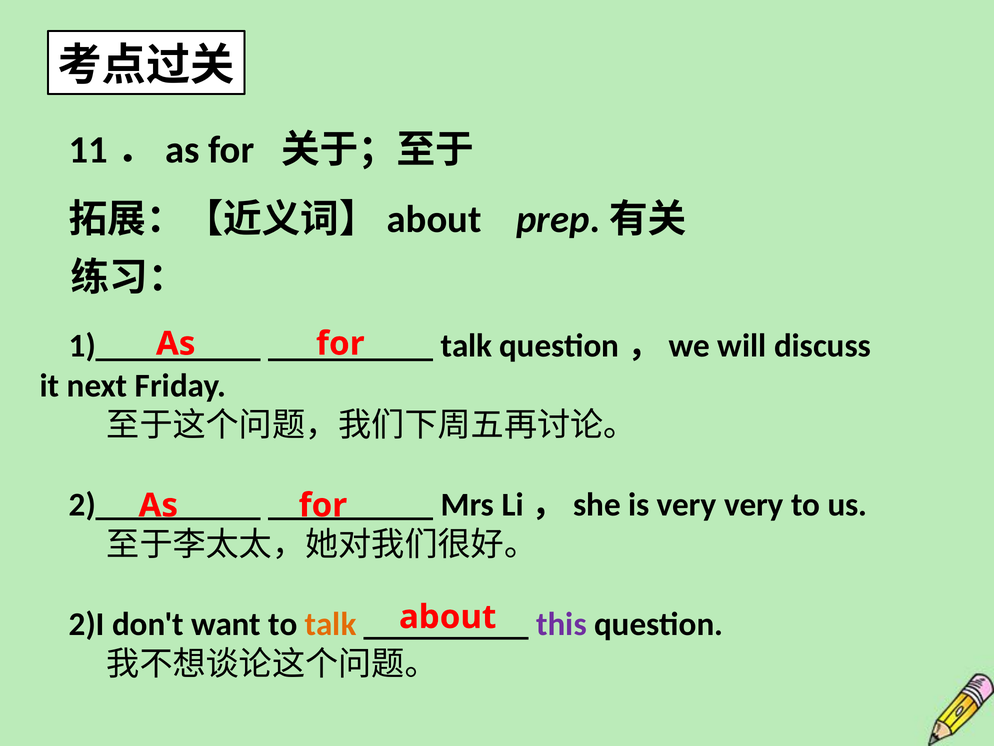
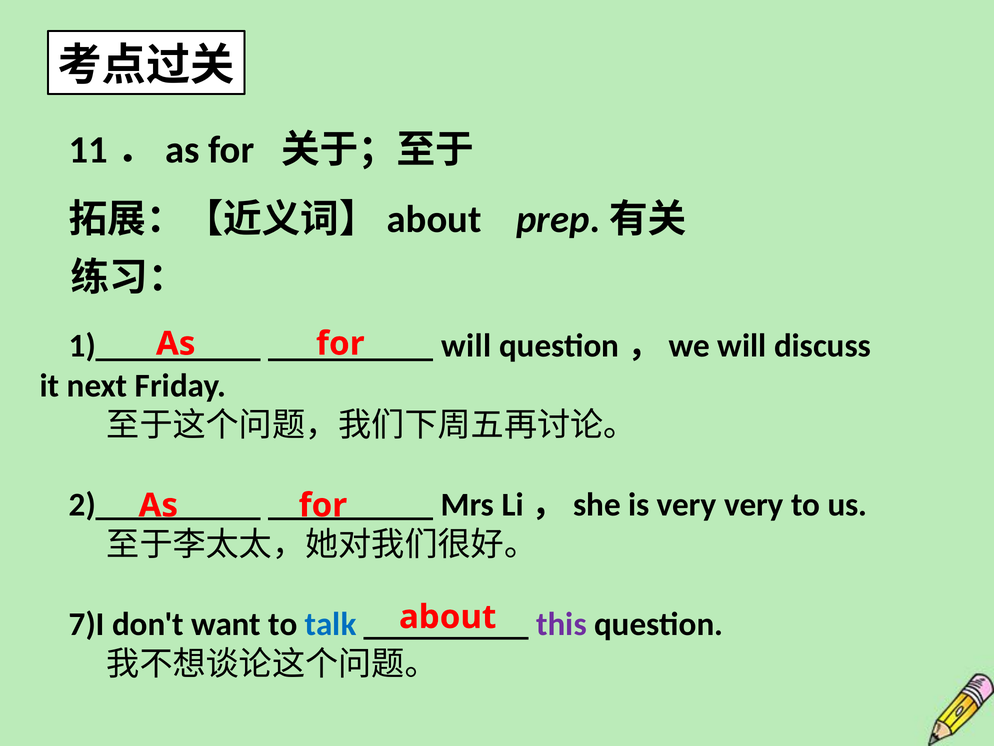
talk at (466, 346): talk -> will
2)I: 2)I -> 7)I
talk at (331, 624) colour: orange -> blue
